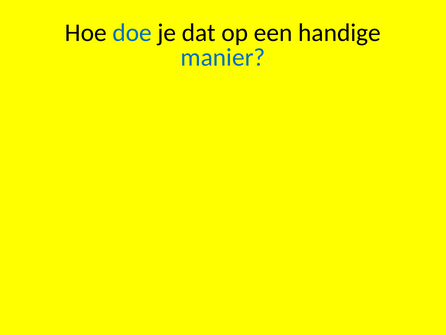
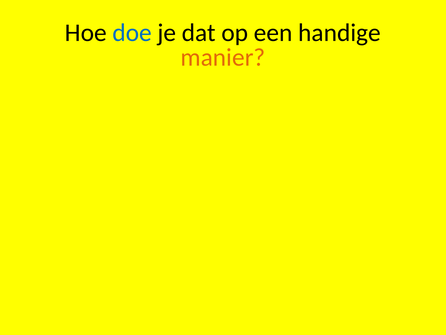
manier colour: blue -> orange
